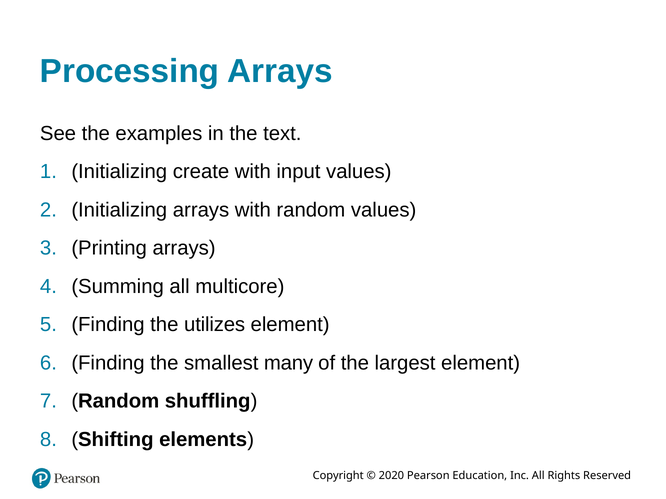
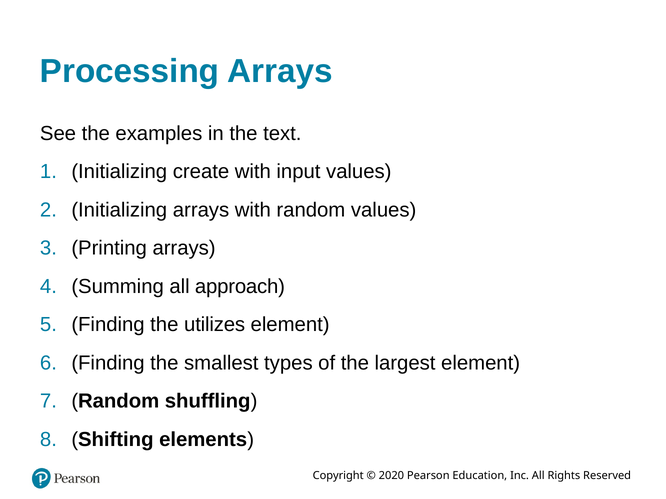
multicore: multicore -> approach
many: many -> types
